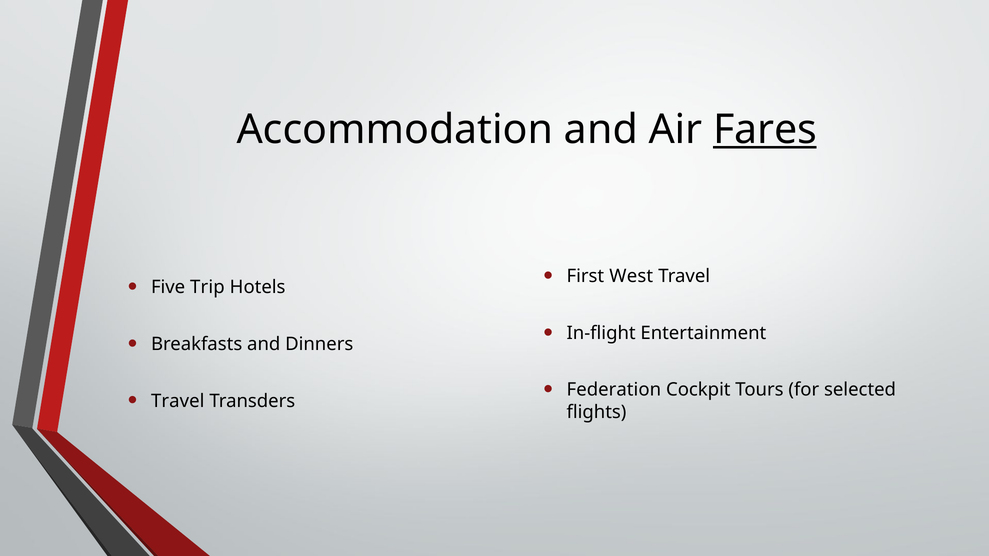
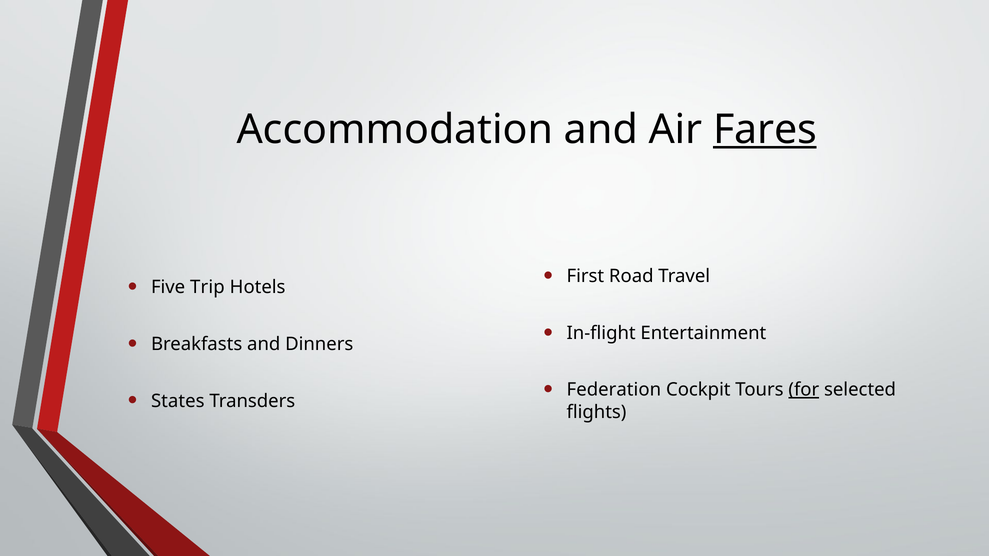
West: West -> Road
for underline: none -> present
Travel at (178, 401): Travel -> States
